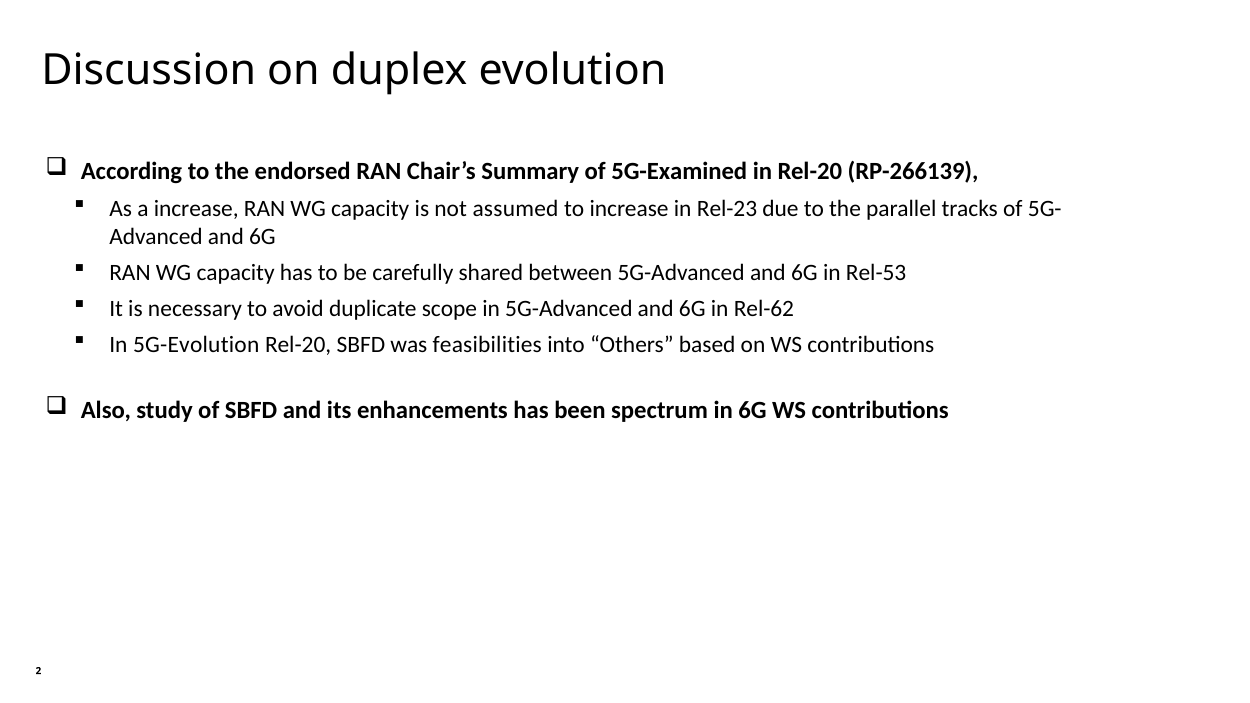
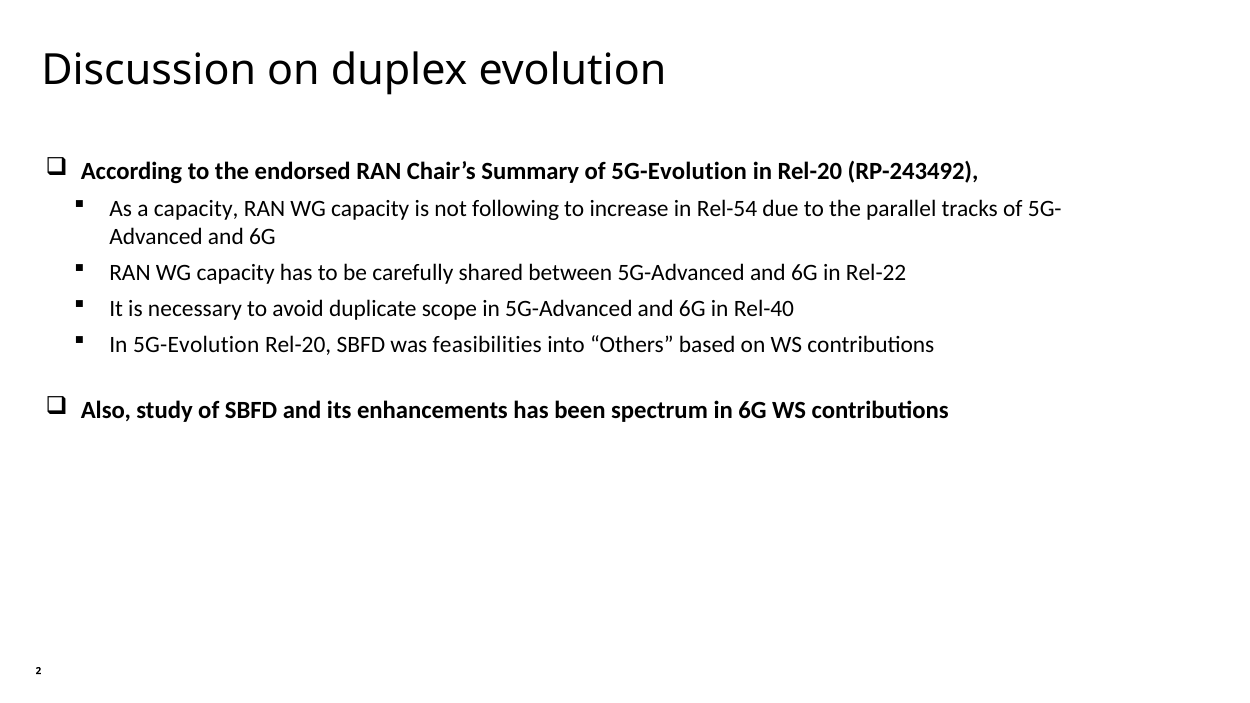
of 5G-Examined: 5G-Examined -> 5G-Evolution
RP-266139: RP-266139 -> RP-243492
a increase: increase -> capacity
assumed: assumed -> following
Rel-23: Rel-23 -> Rel-54
Rel-53: Rel-53 -> Rel-22
Rel-62: Rel-62 -> Rel-40
